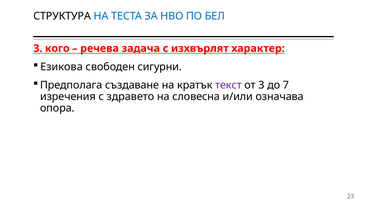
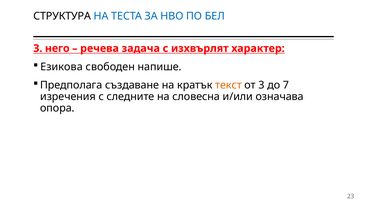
кого: кого -> него
сигурни: сигурни -> напише
текст colour: purple -> orange
здравето: здравето -> следните
